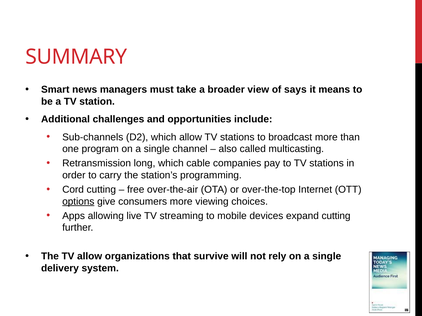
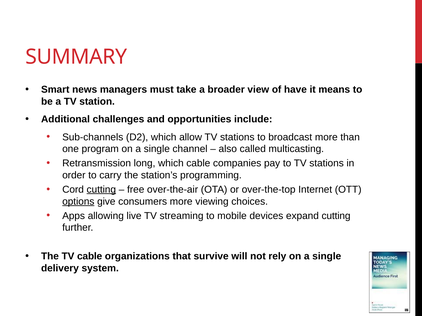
says: says -> have
cutting at (101, 190) underline: none -> present
TV allow: allow -> cable
